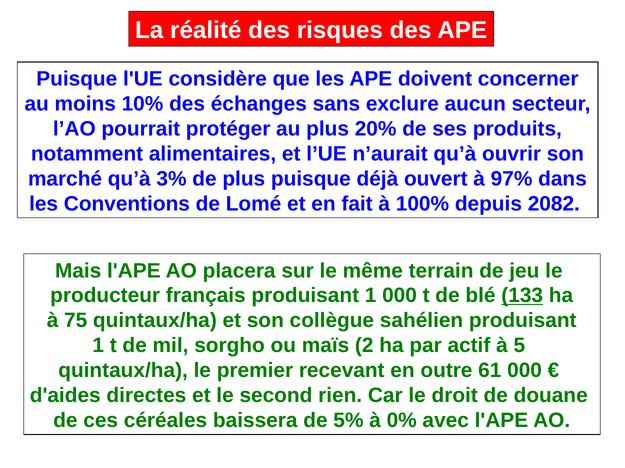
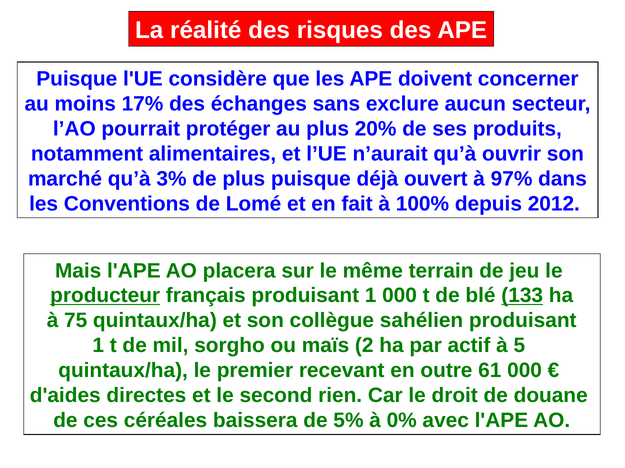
10%: 10% -> 17%
2082: 2082 -> 2012
producteur underline: none -> present
